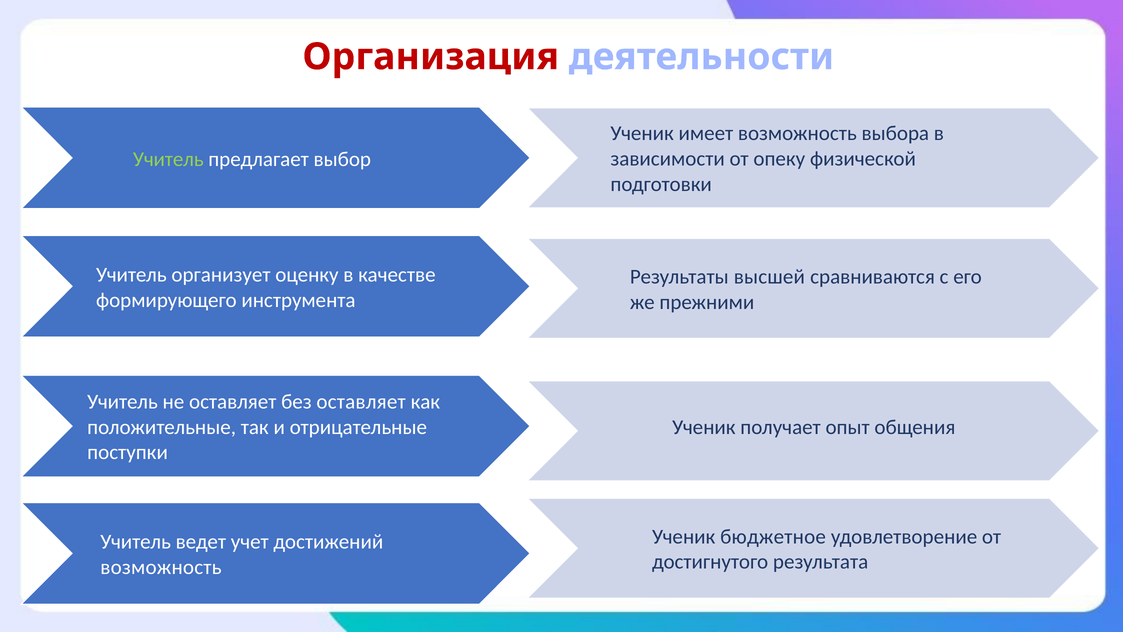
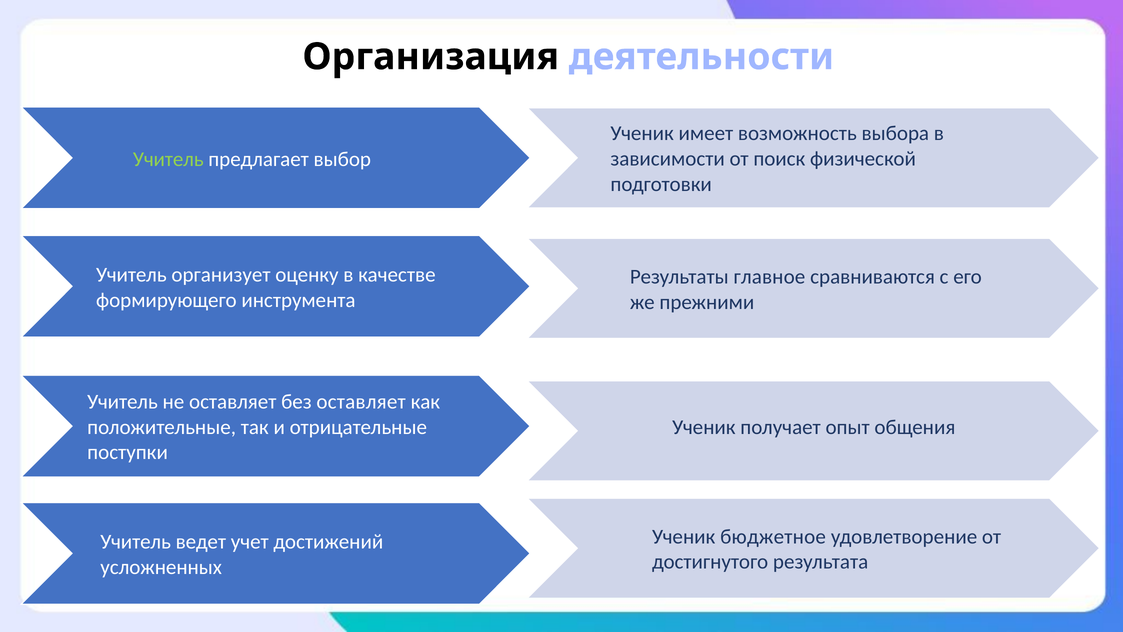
Организация colour: red -> black
опеку: опеку -> поиск
высшей: высшей -> главное
возможность at (161, 567): возможность -> усложненных
